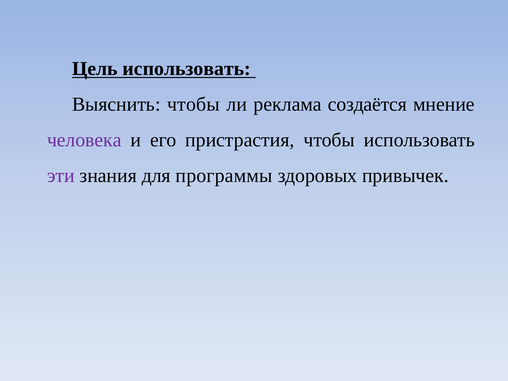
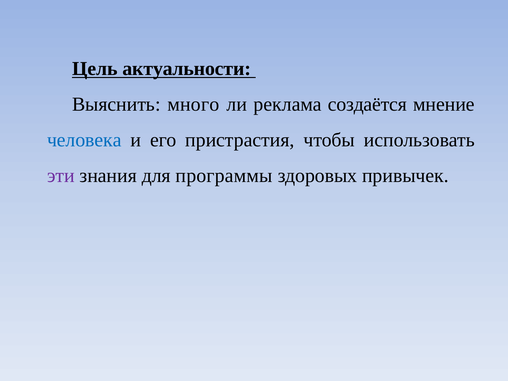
Цель использовать: использовать -> актуальности
Выяснить чтобы: чтобы -> много
человека colour: purple -> blue
